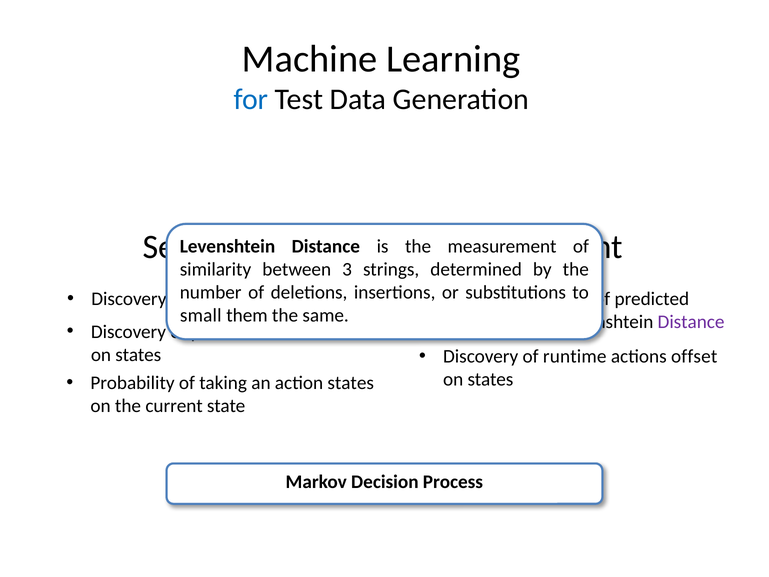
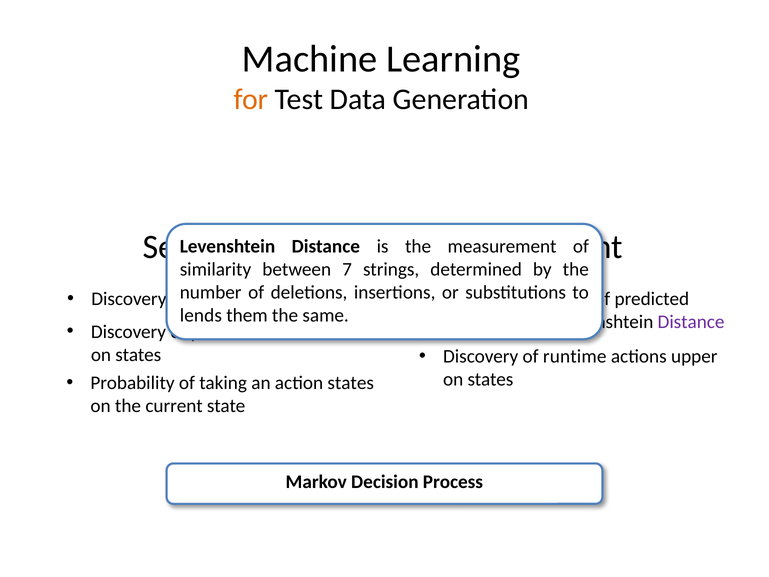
for colour: blue -> orange
3: 3 -> 7
small: small -> lends
offset: offset -> upper
